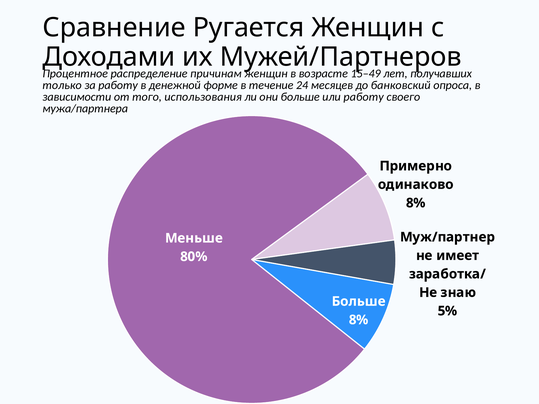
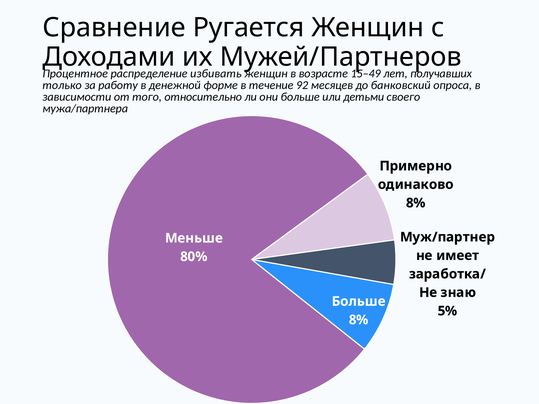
причинам: причинам -> избивать
24: 24 -> 92
использования: использования -> относительно
или работу: работу -> детьми
